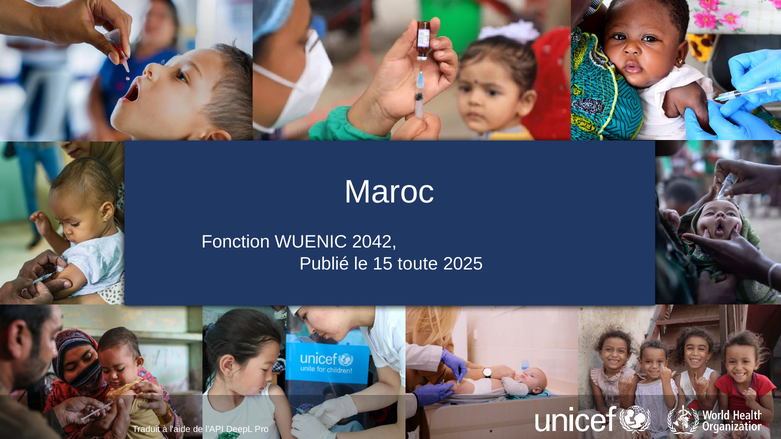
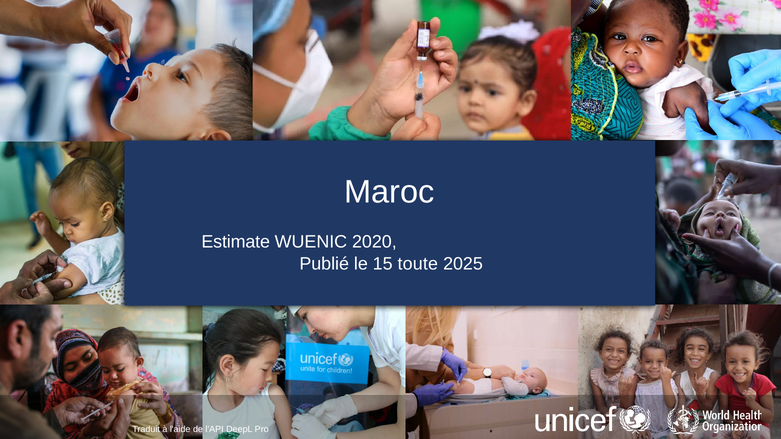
Fonction: Fonction -> Estimate
2042: 2042 -> 2020
